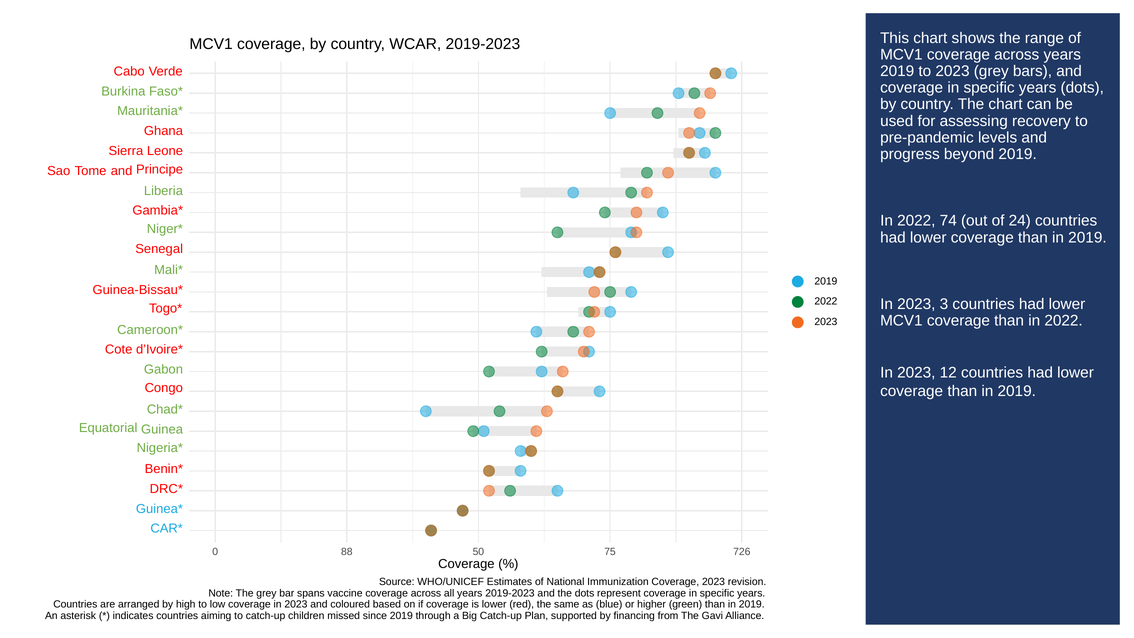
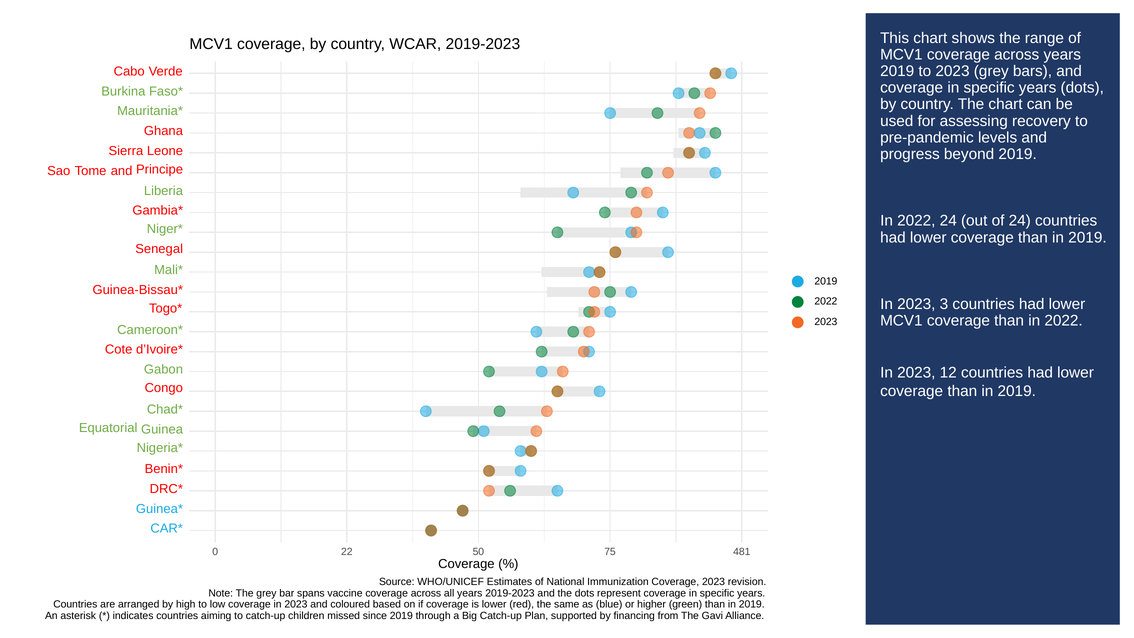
2022 74: 74 -> 24
88: 88 -> 22
726: 726 -> 481
